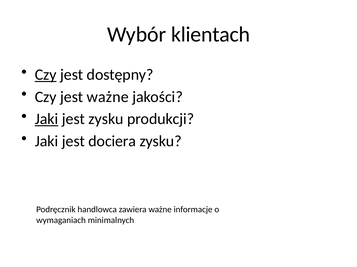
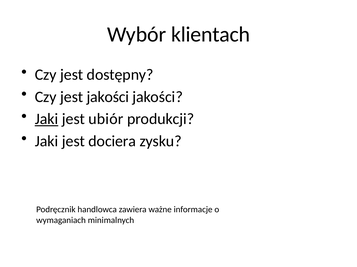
Czy at (46, 75) underline: present -> none
jest ważne: ważne -> jakości
jest zysku: zysku -> ubiór
